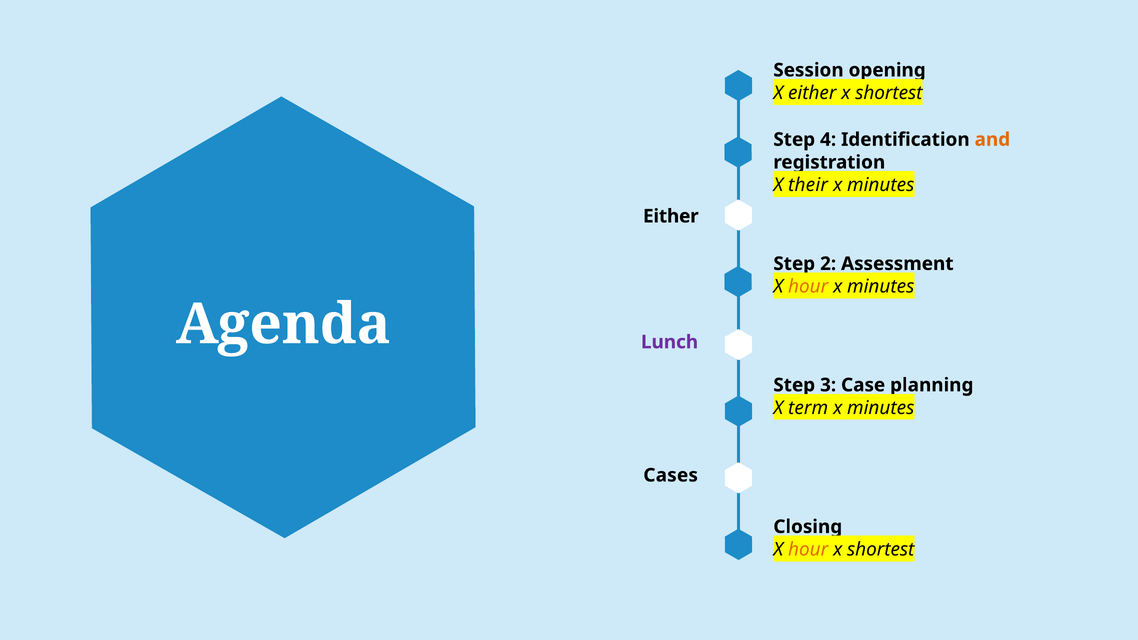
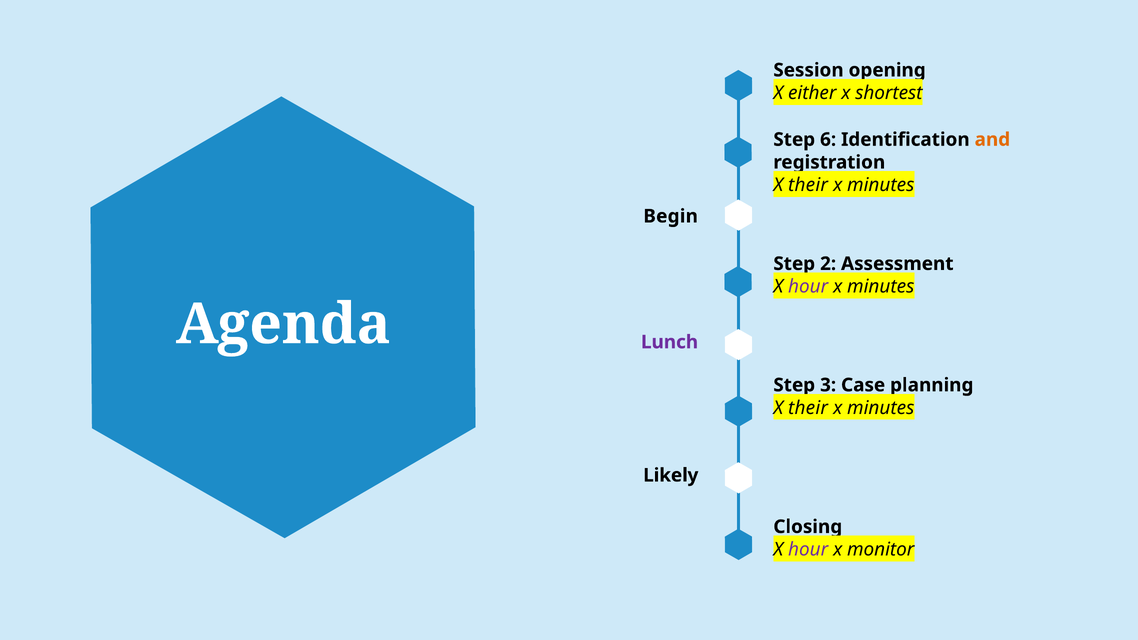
4: 4 -> 6
Either at (671, 216): Either -> Begin
hour at (808, 287) colour: orange -> purple
term at (808, 408): term -> their
Cases: Cases -> Likely
hour at (808, 550) colour: orange -> purple
shortest at (881, 550): shortest -> monitor
